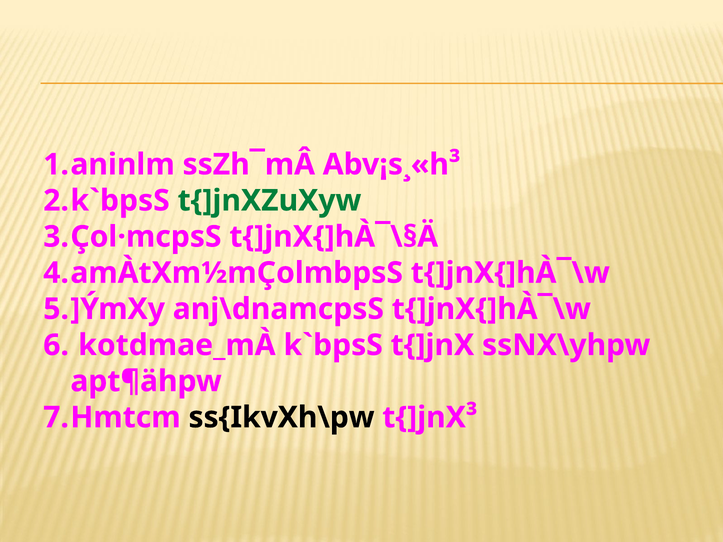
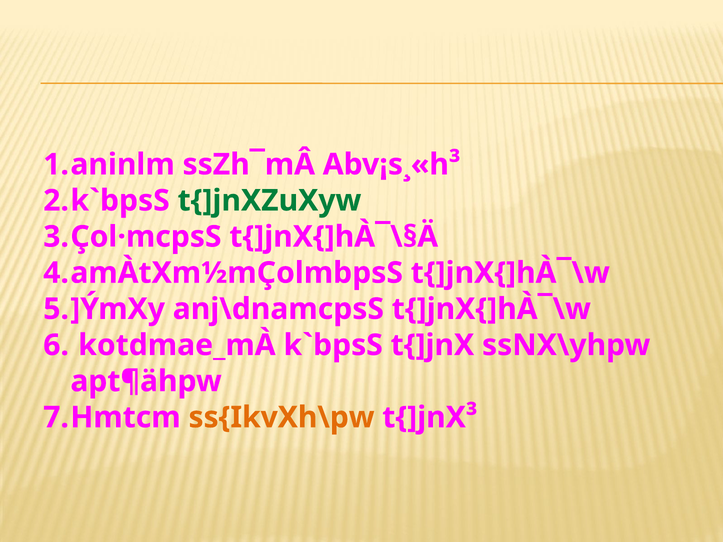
ss{IkvXh\pw colour: black -> orange
